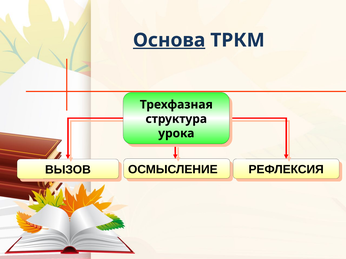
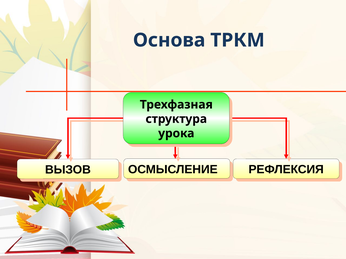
Основа underline: present -> none
